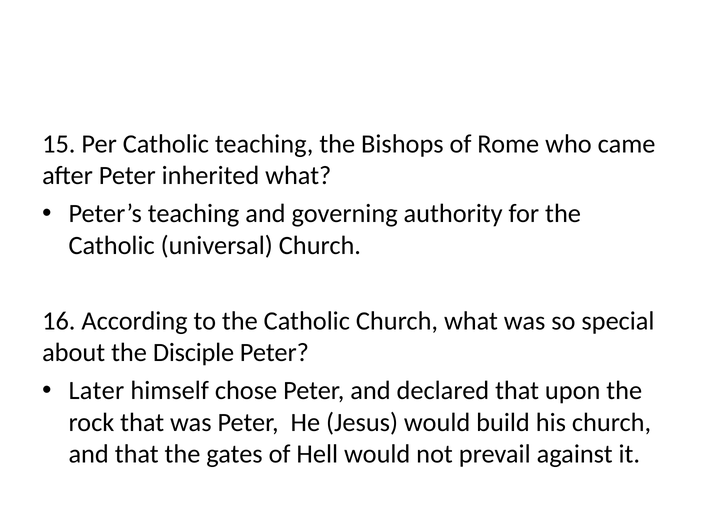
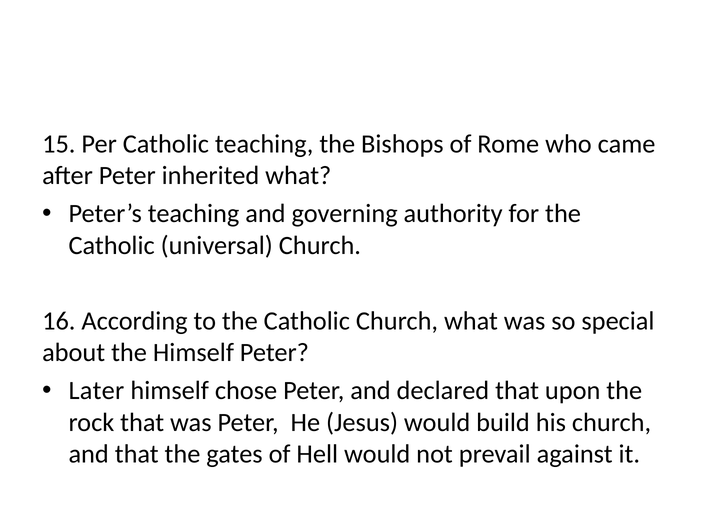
the Disciple: Disciple -> Himself
